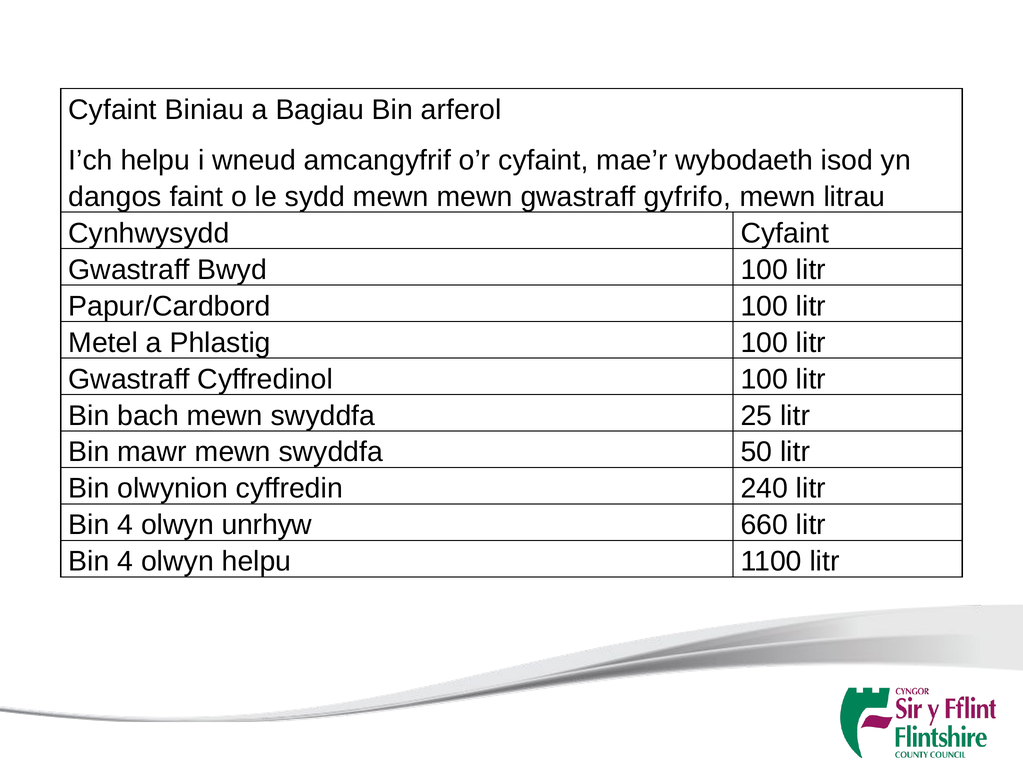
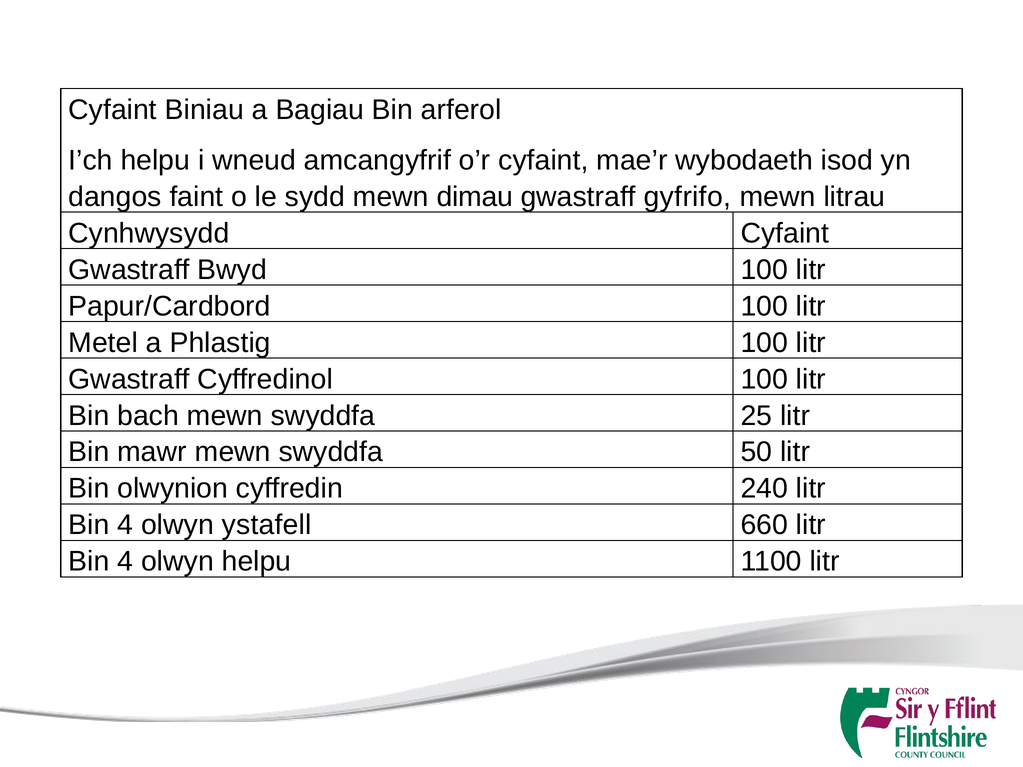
mewn mewn: mewn -> dimau
unrhyw: unrhyw -> ystafell
